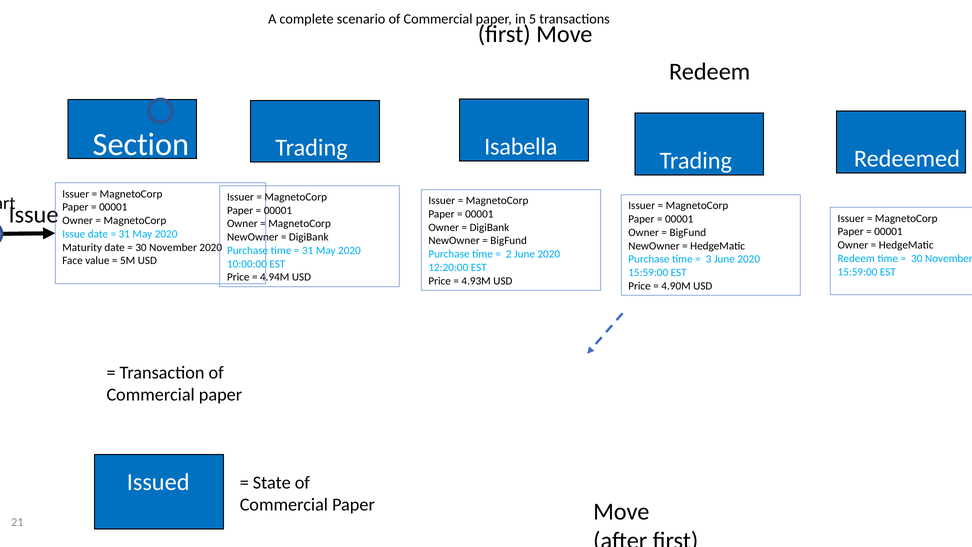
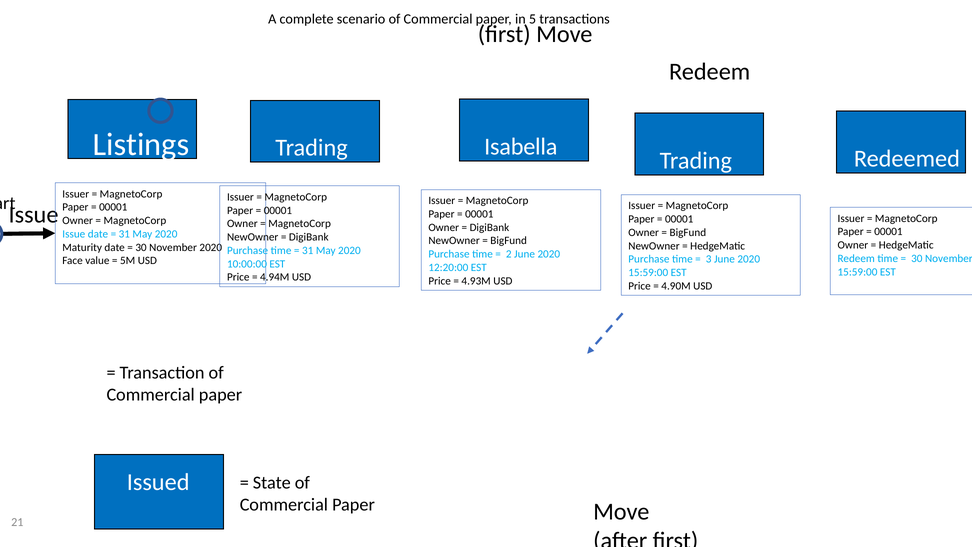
Section: Section -> Listings
